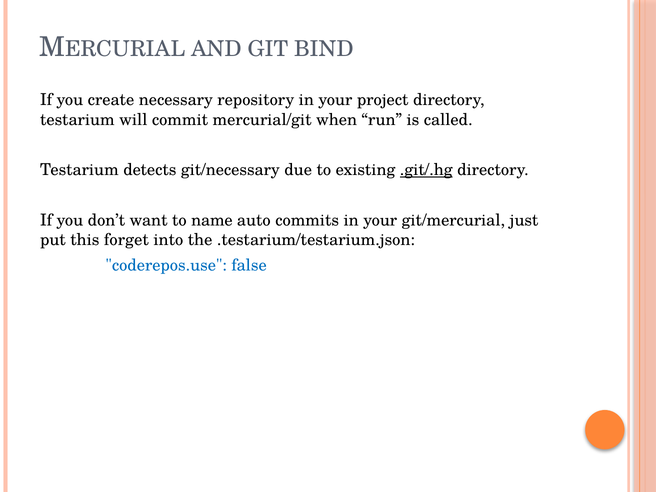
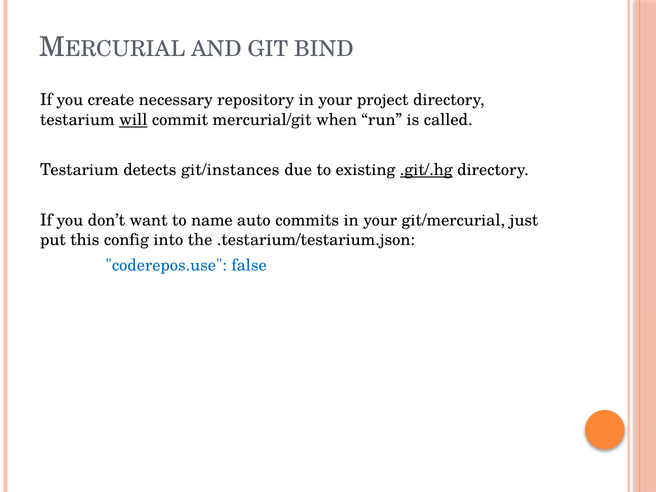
will underline: none -> present
git/necessary: git/necessary -> git/instances
forget: forget -> config
